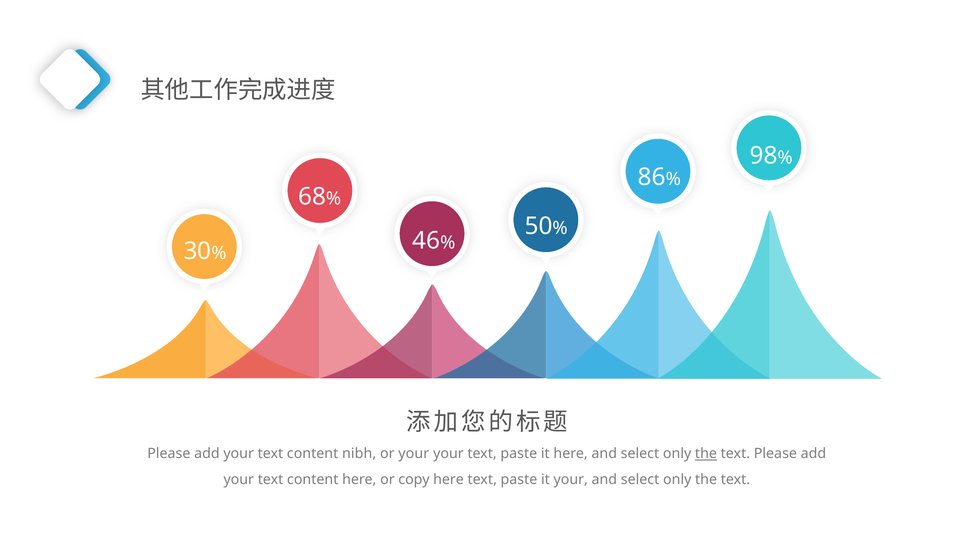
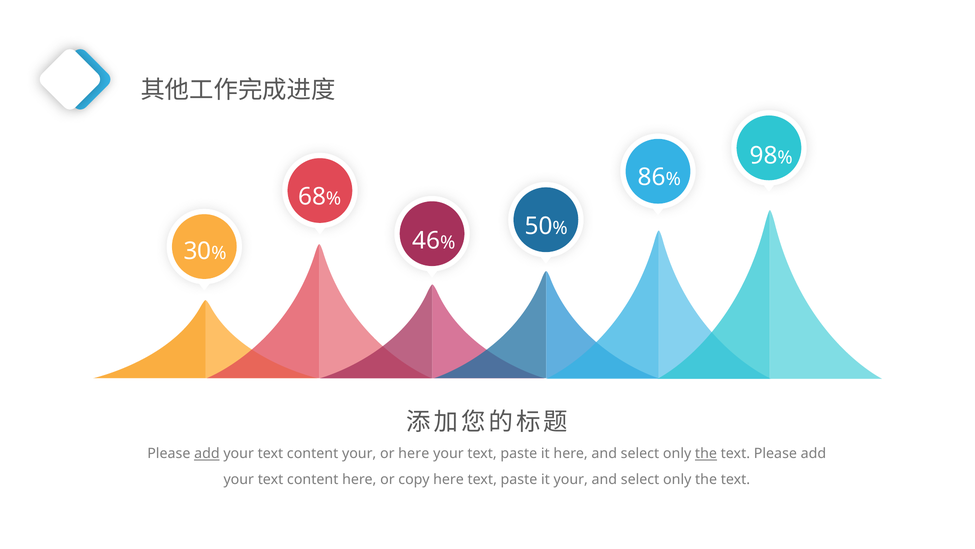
add at (207, 453) underline: none -> present
content nibh: nibh -> your
or your: your -> here
